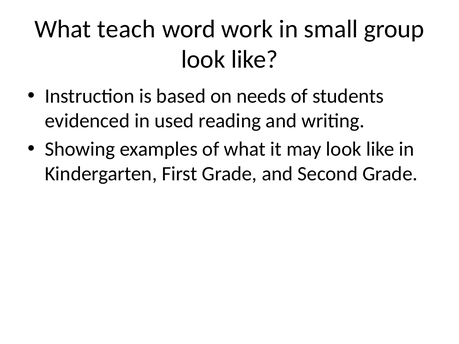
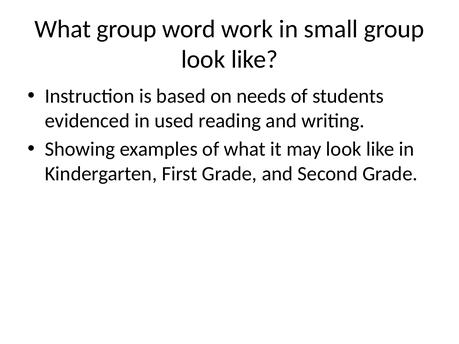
What teach: teach -> group
